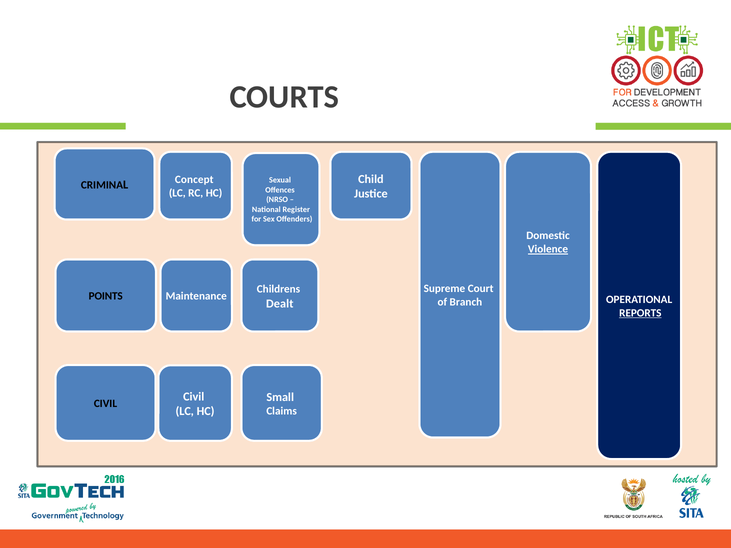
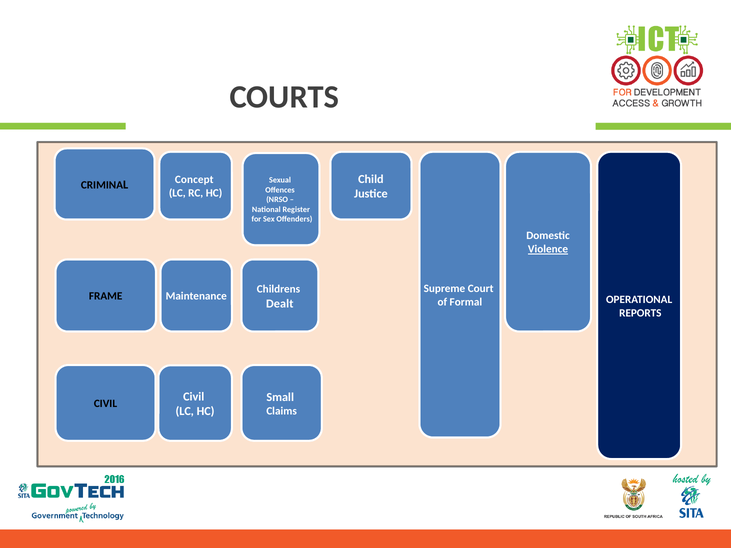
POINTS: POINTS -> FRAME
Branch: Branch -> Formal
REPORTS underline: present -> none
